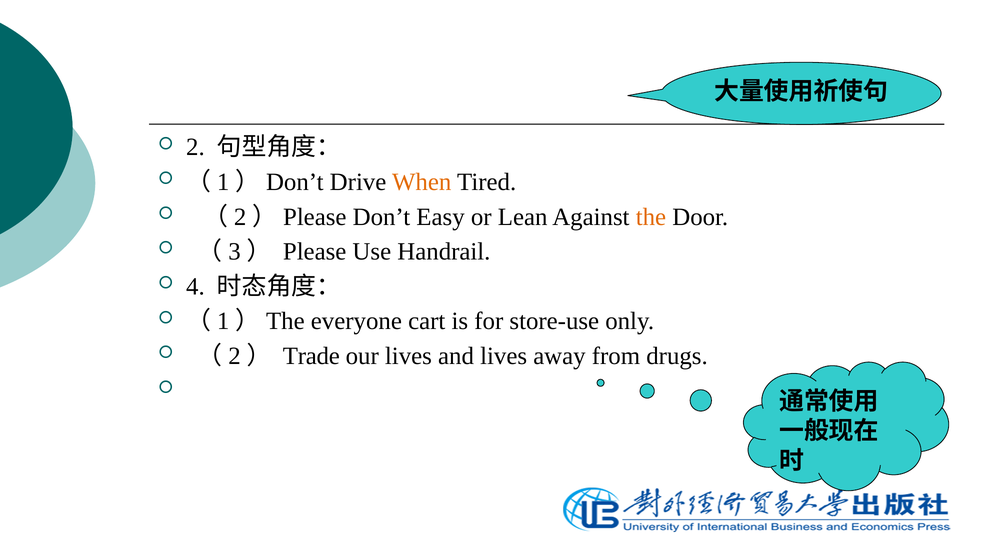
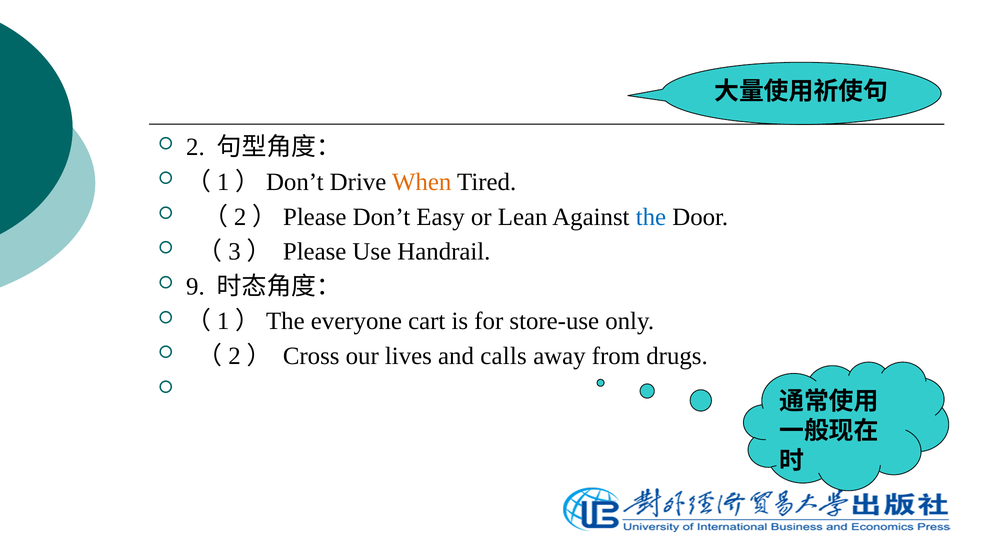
the colour: orange -> blue
4: 4 -> 9
Trade: Trade -> Cross
and lives: lives -> calls
